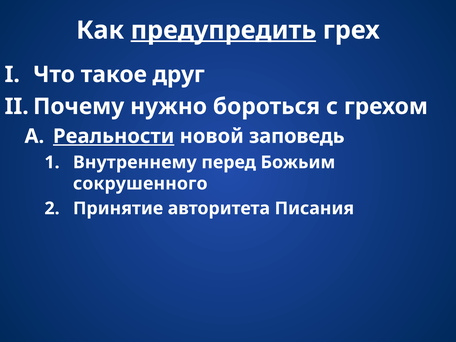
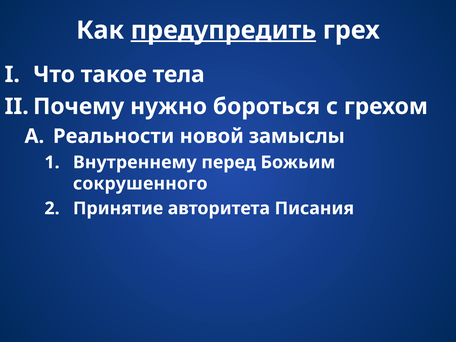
друг: друг -> тела
Реальности underline: present -> none
заповедь: заповедь -> замыслы
